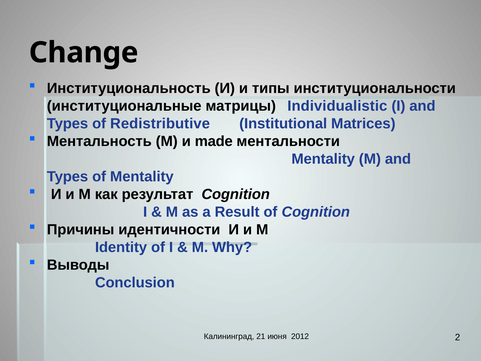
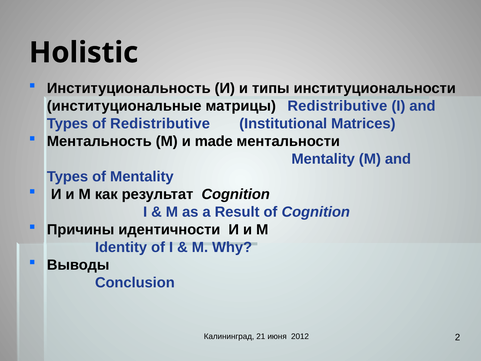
Change: Change -> Holistic
матрицы Individualistic: Individualistic -> Redistributive
